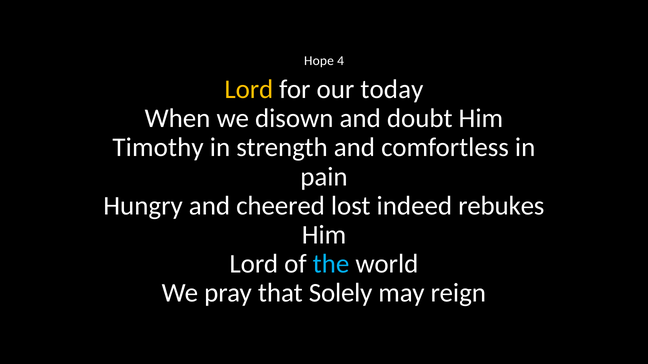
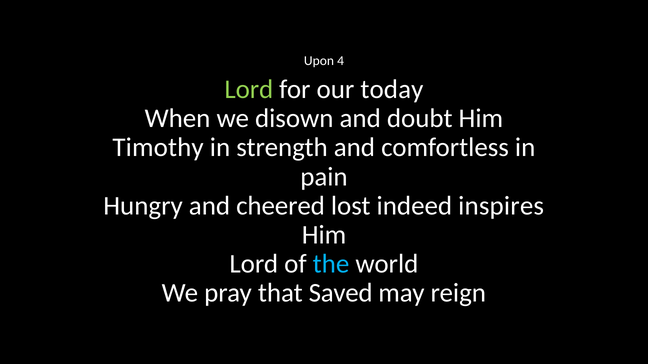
Hope: Hope -> Upon
Lord at (249, 89) colour: yellow -> light green
rebukes: rebukes -> inspires
Solely: Solely -> Saved
